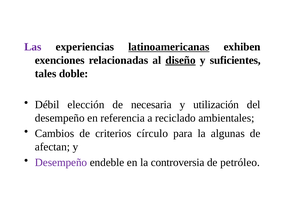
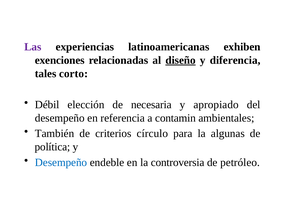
latinoamericanas underline: present -> none
suficientes: suficientes -> diferencia
doble: doble -> corto
utilización: utilización -> apropiado
reciclado: reciclado -> contamin
Cambios: Cambios -> También
afectan: afectan -> política
Desempeño at (61, 162) colour: purple -> blue
